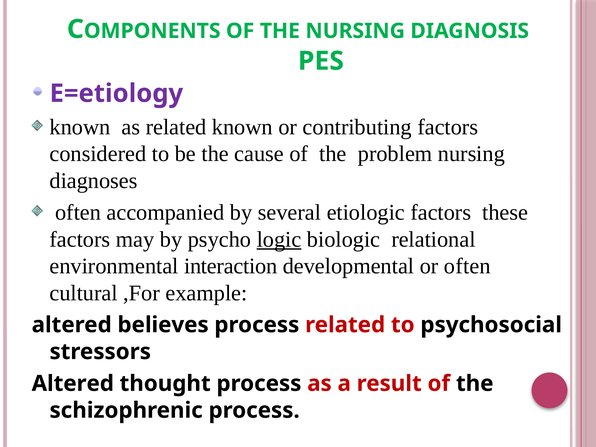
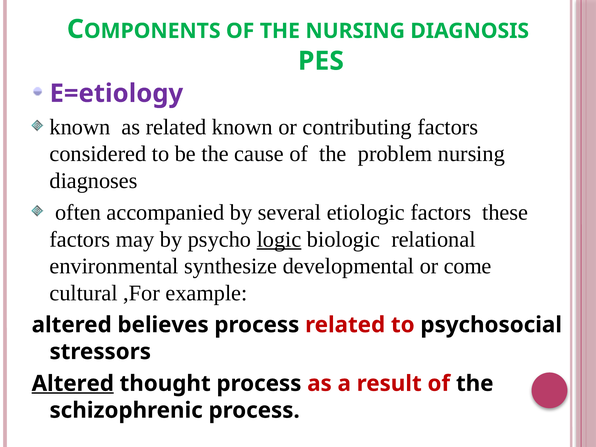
interaction: interaction -> synthesize
or often: often -> come
Altered at (73, 384) underline: none -> present
